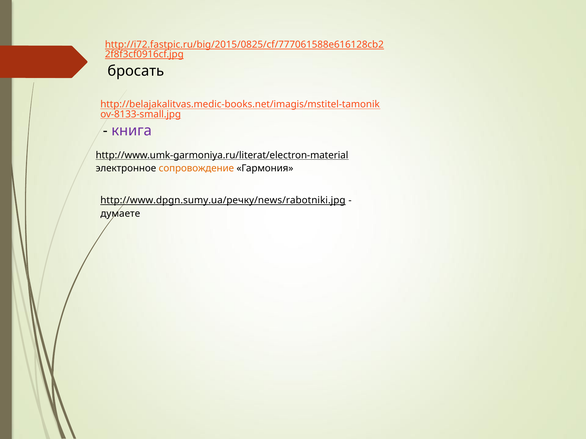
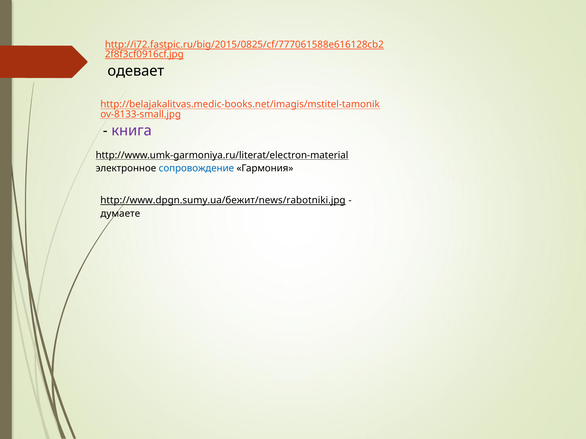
бросать: бросать -> одевает
сопровождение colour: orange -> blue
http://www.dpgn.sumy.ua/речку/news/rabotniki.jpg: http://www.dpgn.sumy.ua/речку/news/rabotniki.jpg -> http://www.dpgn.sumy.ua/бежит/news/rabotniki.jpg
